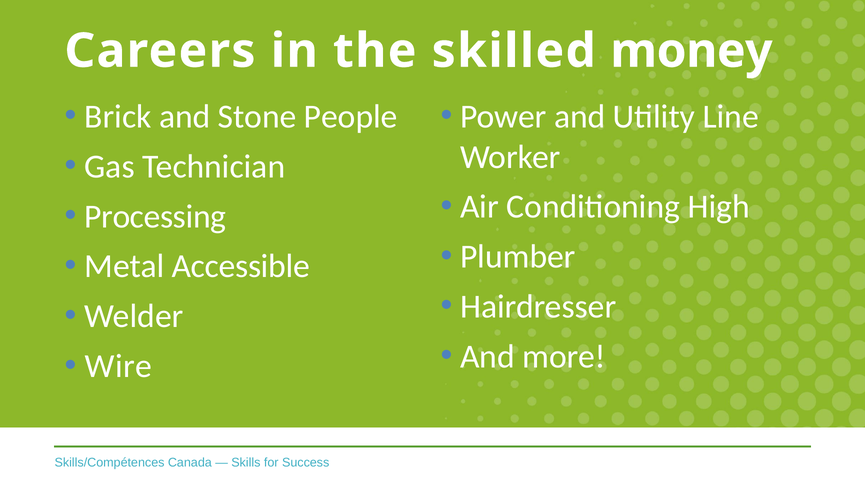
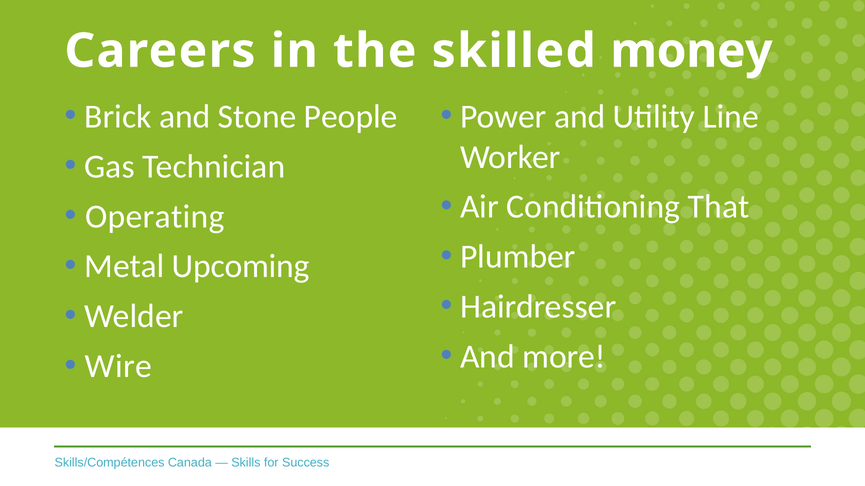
High: High -> That
Processing: Processing -> Operating
Accessible: Accessible -> Upcoming
